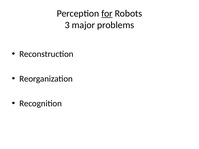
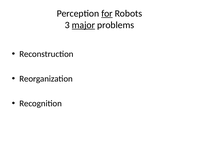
major underline: none -> present
